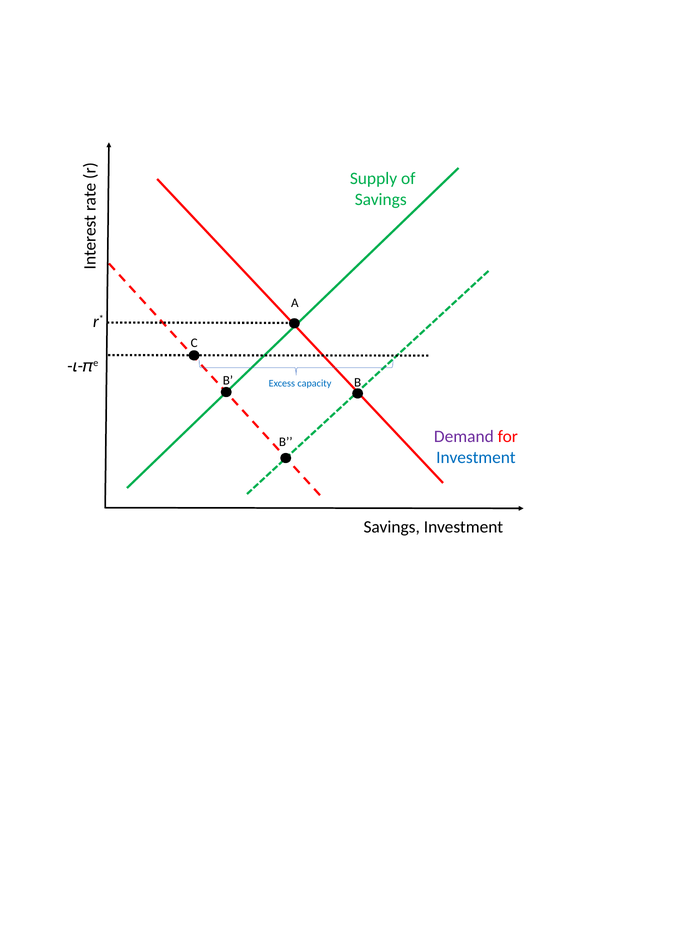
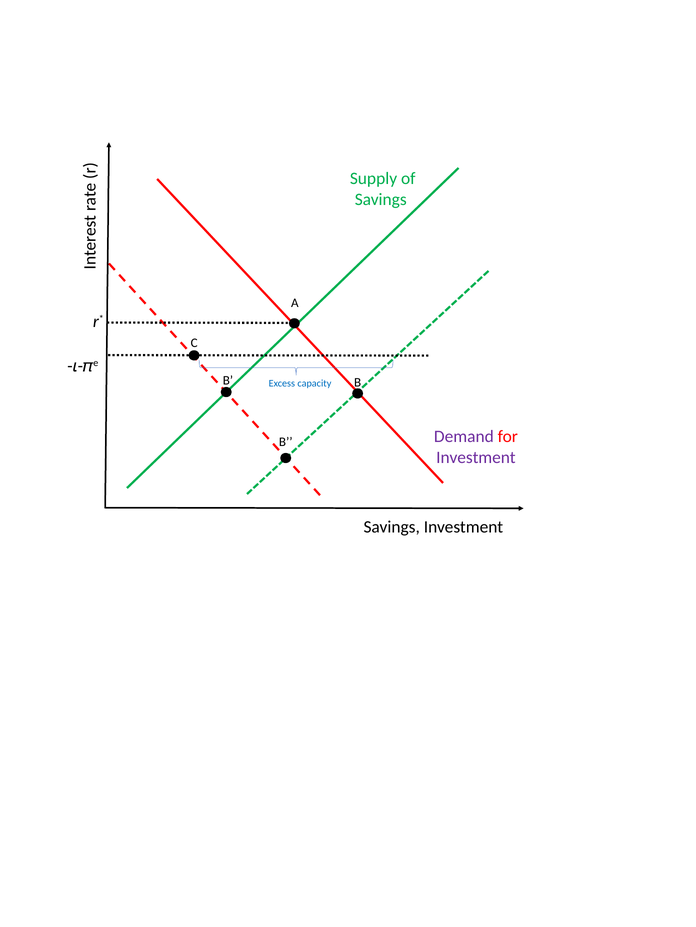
Investment at (476, 458) colour: blue -> purple
